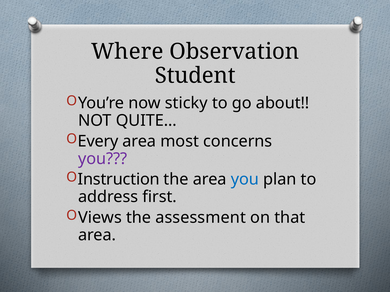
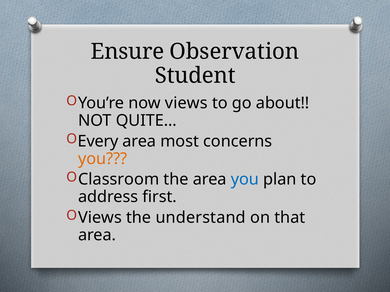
Where: Where -> Ensure
now sticky: sticky -> views
you at (103, 159) colour: purple -> orange
Instruction: Instruction -> Classroom
assessment: assessment -> understand
